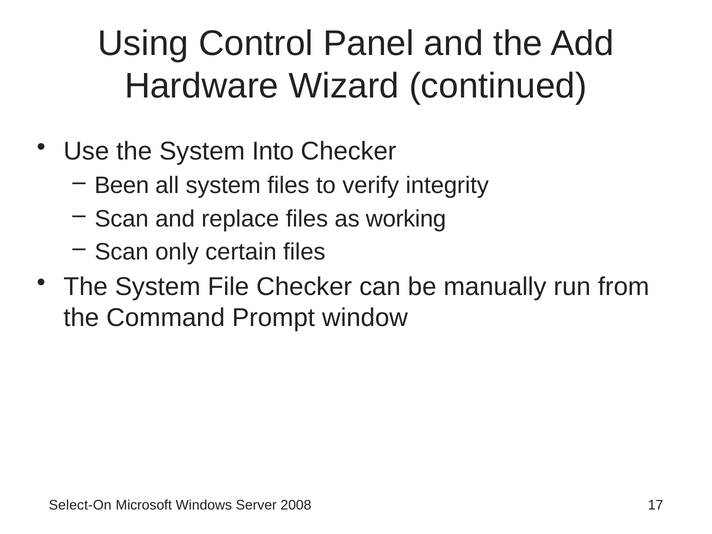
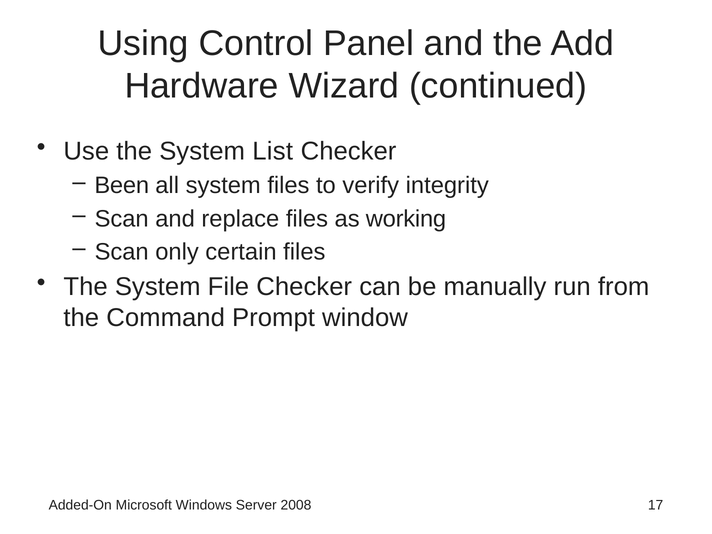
Into: Into -> List
Select-On: Select-On -> Added-On
